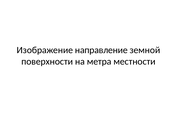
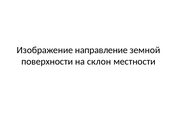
метра: метра -> склон
